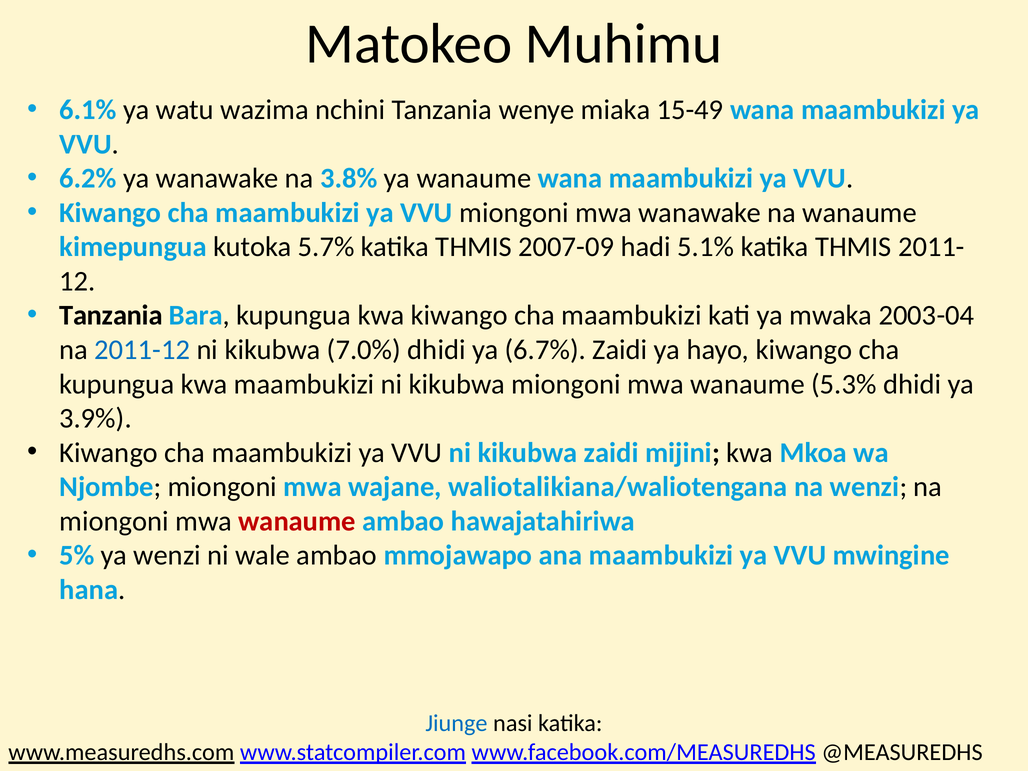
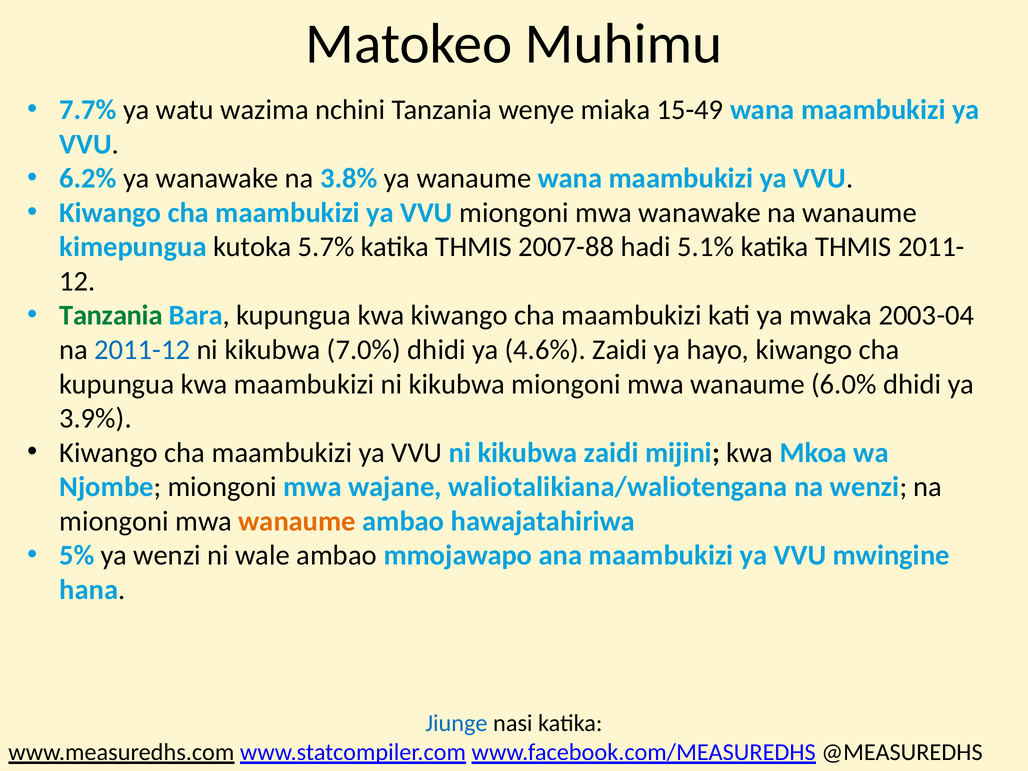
6.1%: 6.1% -> 7.7%
2007-09: 2007-09 -> 2007-88
Tanzania at (111, 316) colour: black -> green
6.7%: 6.7% -> 4.6%
5.3%: 5.3% -> 6.0%
wanaume at (297, 521) colour: red -> orange
